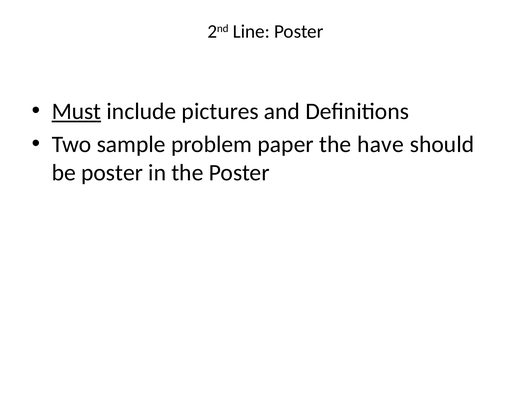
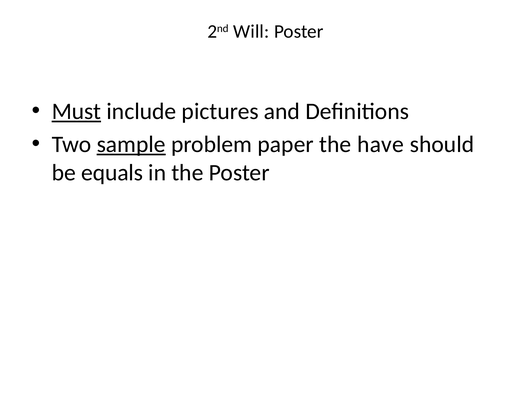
Line: Line -> Will
sample underline: none -> present
be poster: poster -> equals
